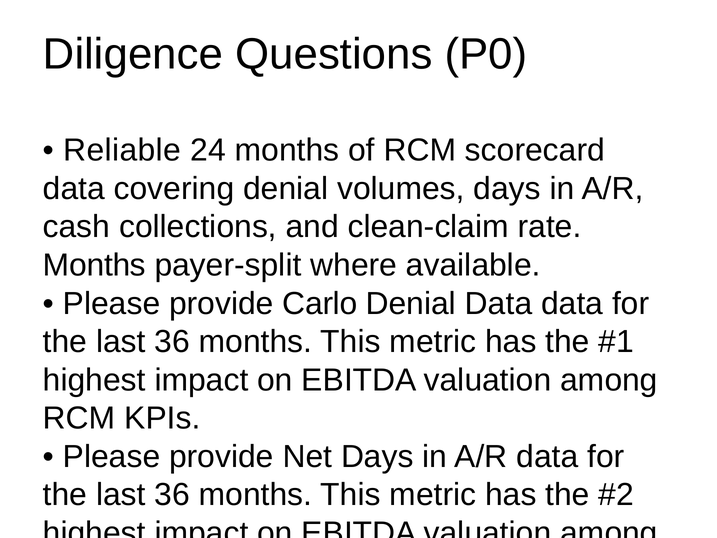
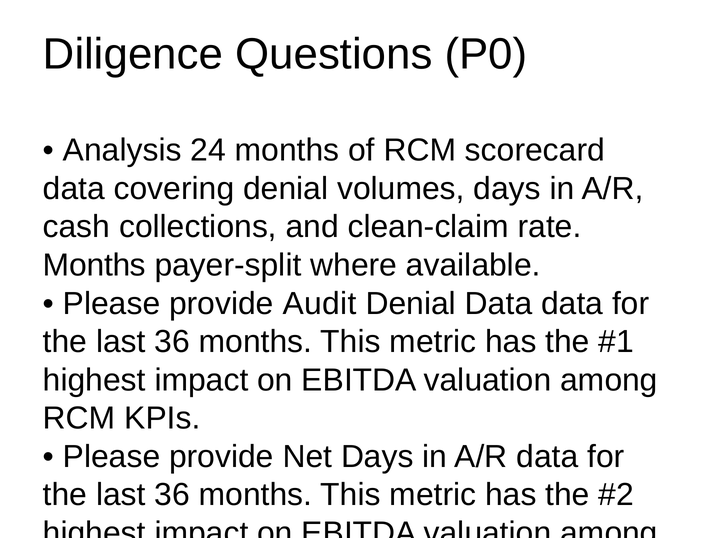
Reliable: Reliable -> Analysis
Carlo: Carlo -> Audit
